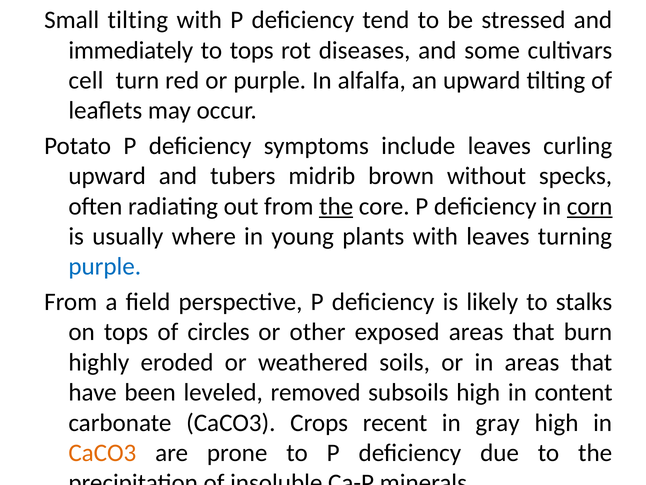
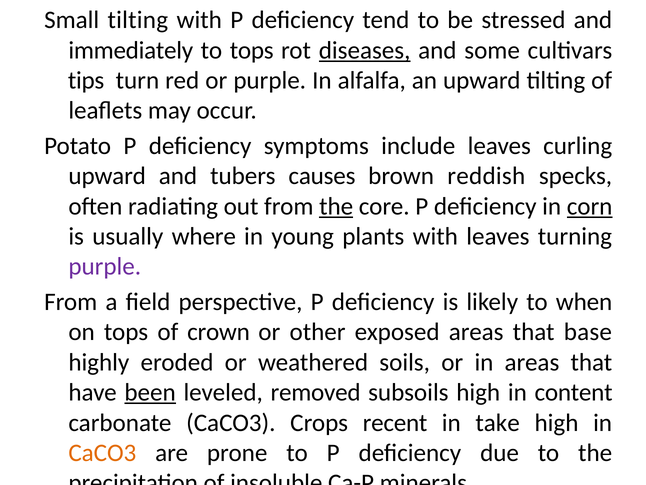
diseases underline: none -> present
cell: cell -> tips
midrib: midrib -> causes
without: without -> reddish
purple at (105, 266) colour: blue -> purple
stalks: stalks -> when
circles: circles -> crown
burn: burn -> base
been underline: none -> present
gray: gray -> take
